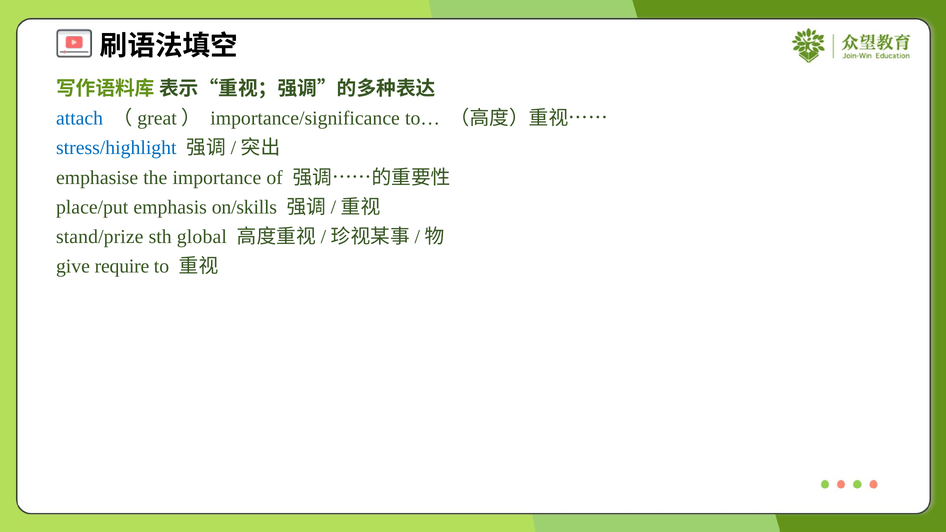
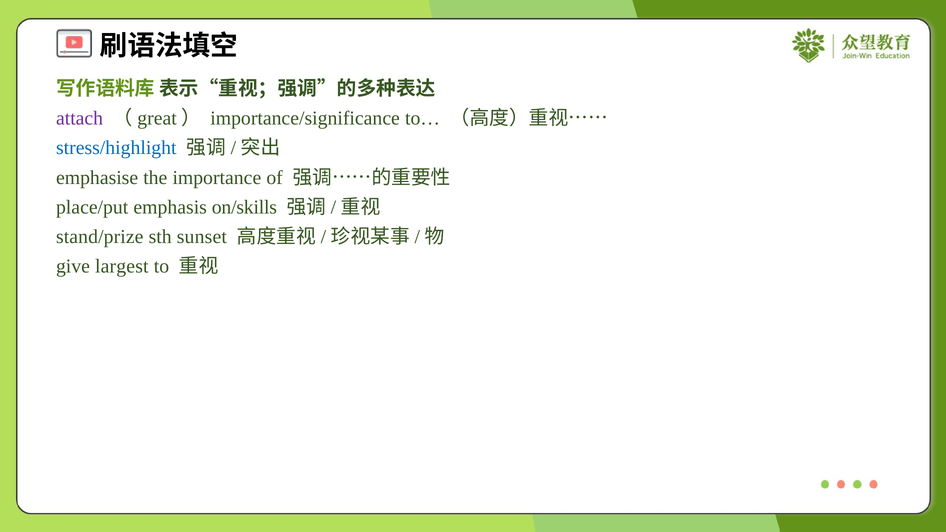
attach colour: blue -> purple
global: global -> sunset
require: require -> largest
